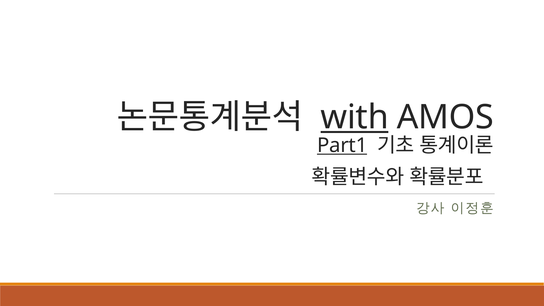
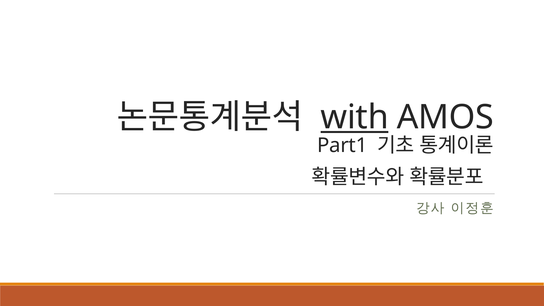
Part1 underline: present -> none
